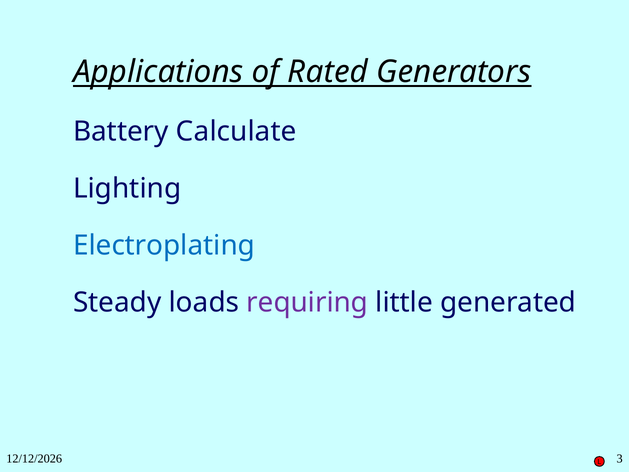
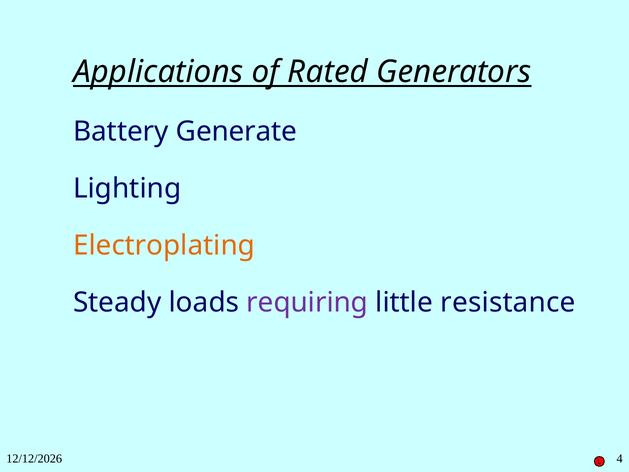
Calculate: Calculate -> Generate
Electroplating colour: blue -> orange
generated: generated -> resistance
3: 3 -> 4
